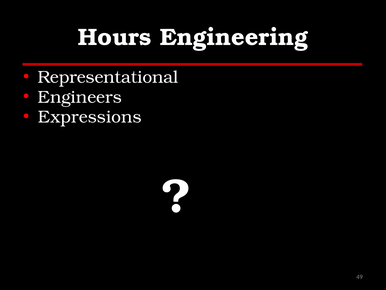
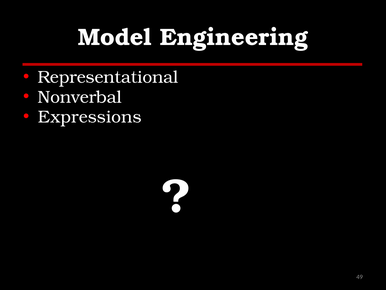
Hours: Hours -> Model
Engineers: Engineers -> Nonverbal
